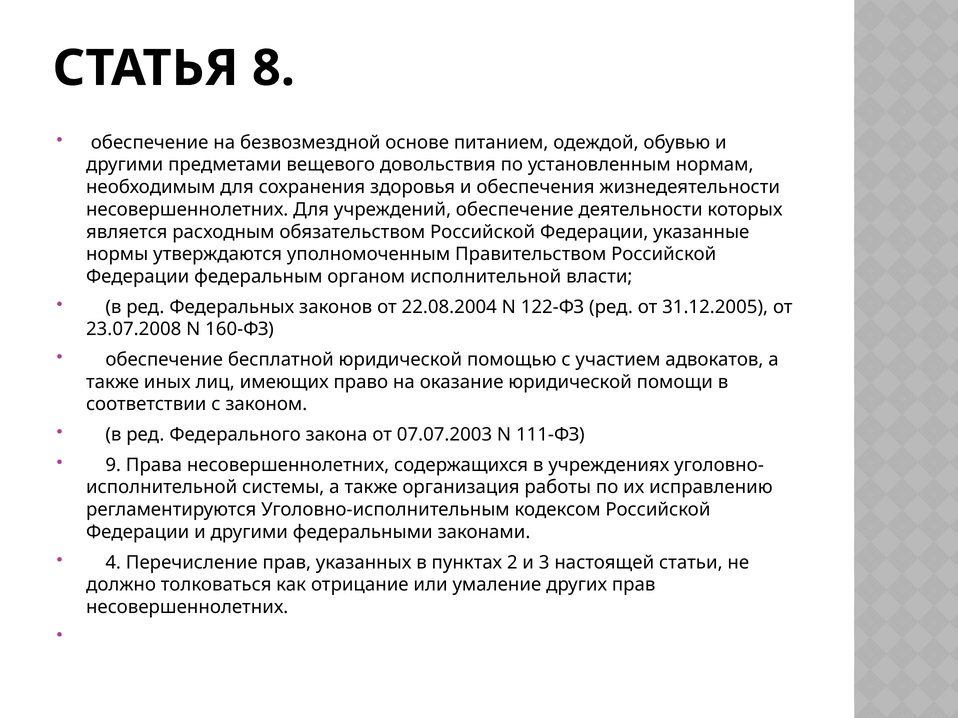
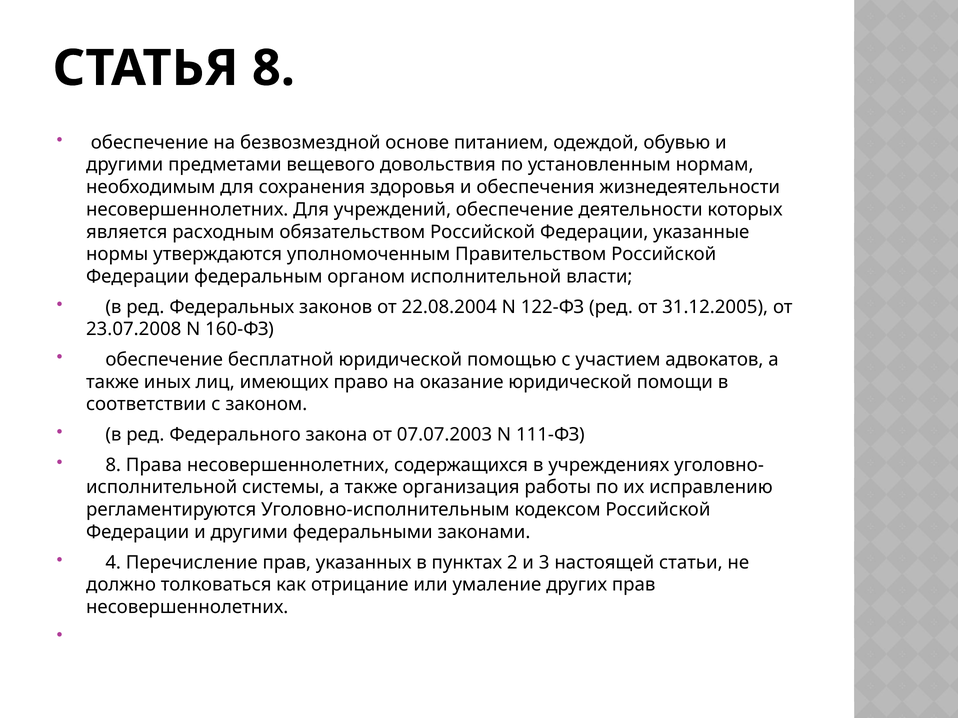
9 at (113, 465): 9 -> 8
